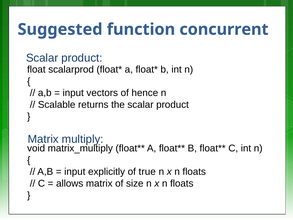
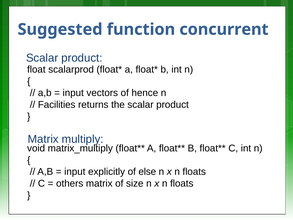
Scalable: Scalable -> Facilities
true: true -> else
allows: allows -> others
